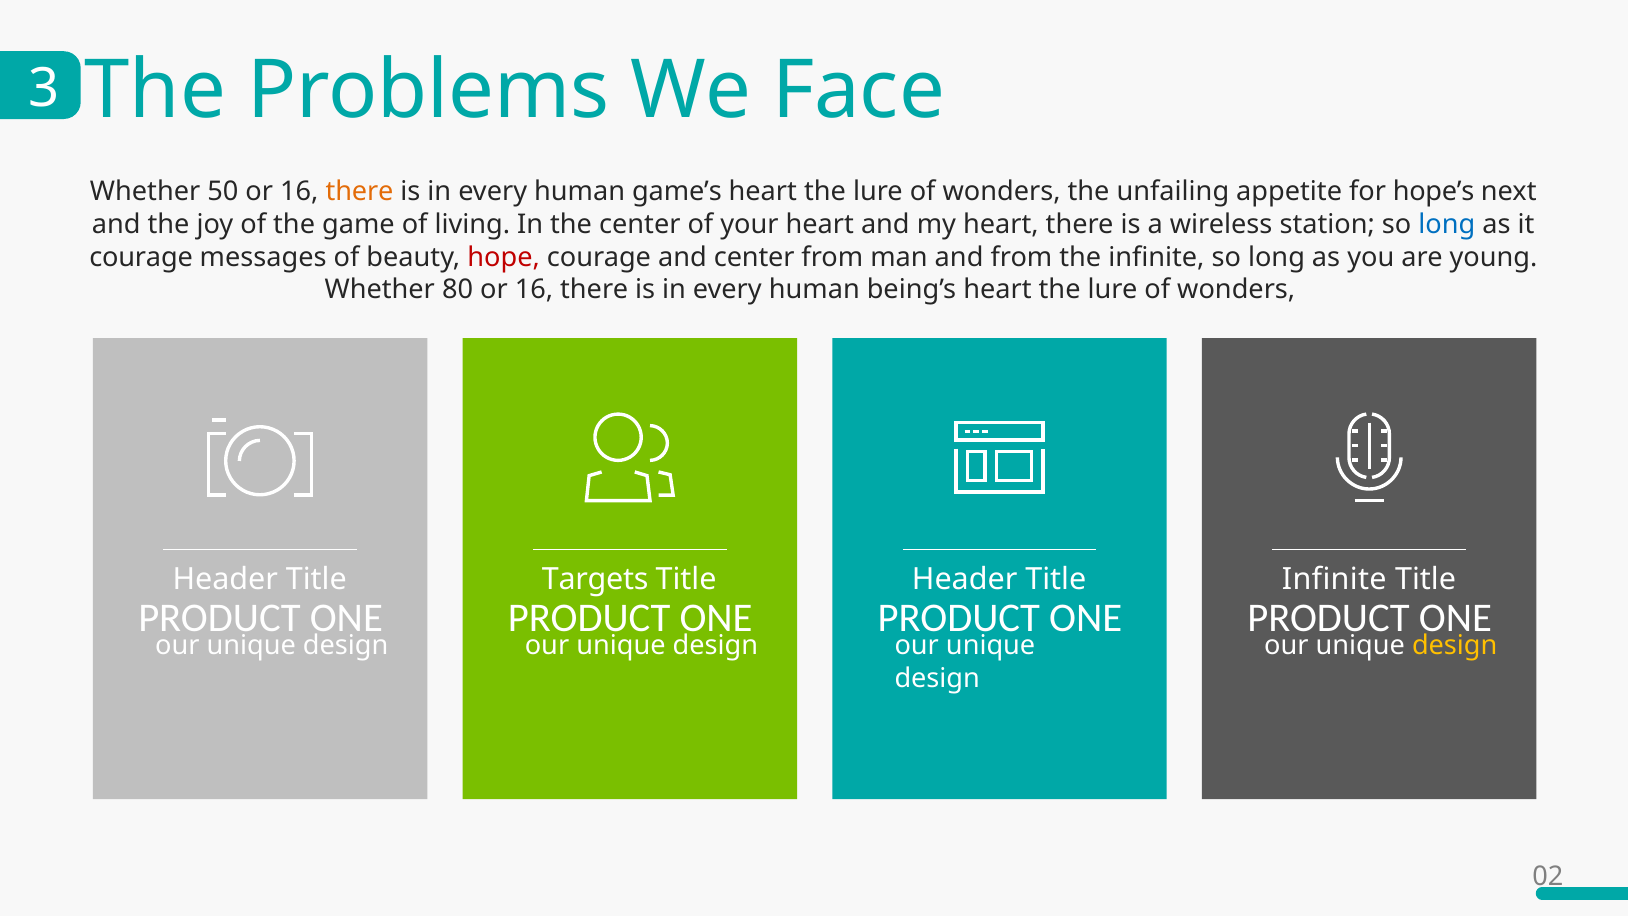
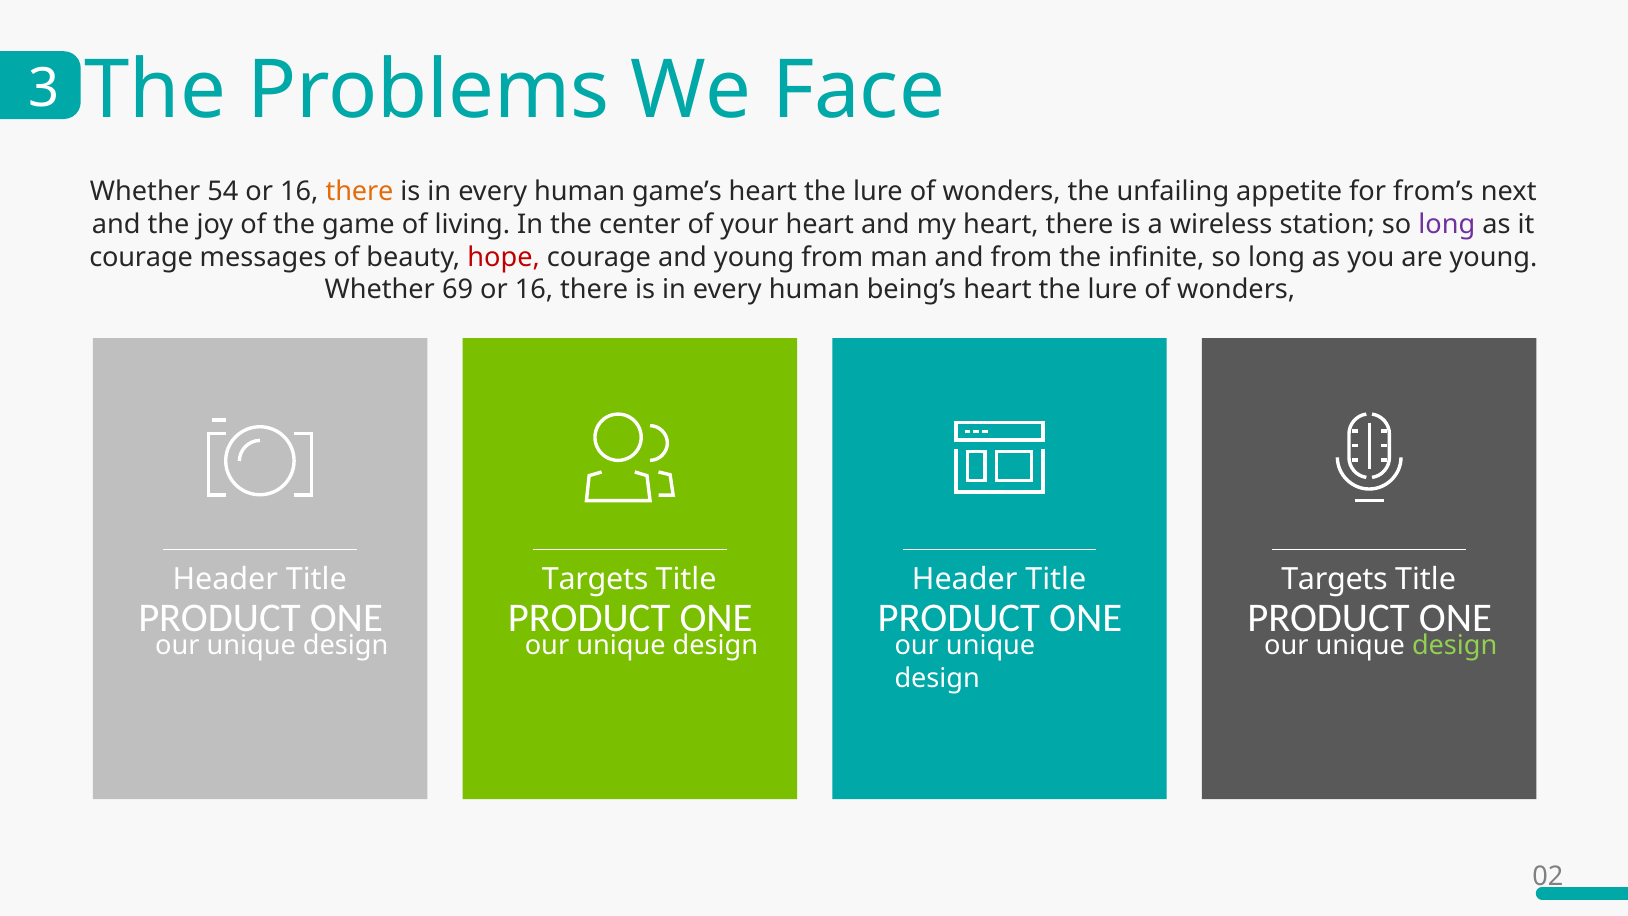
50: 50 -> 54
hope’s: hope’s -> from’s
long at (1447, 225) colour: blue -> purple
and center: center -> young
80: 80 -> 69
Infinite at (1334, 580): Infinite -> Targets
design at (1455, 645) colour: yellow -> light green
